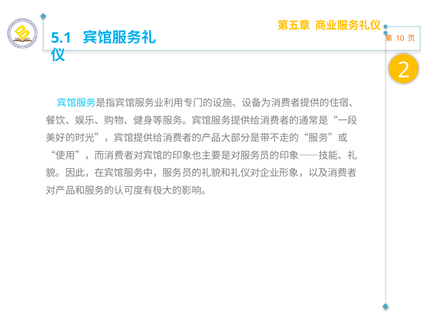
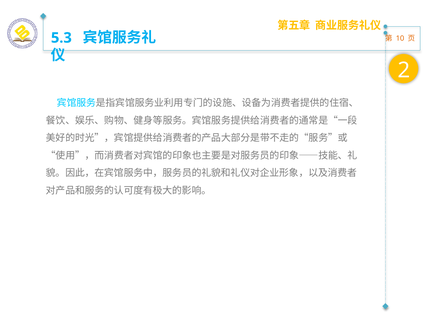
5.1: 5.1 -> 5.3
